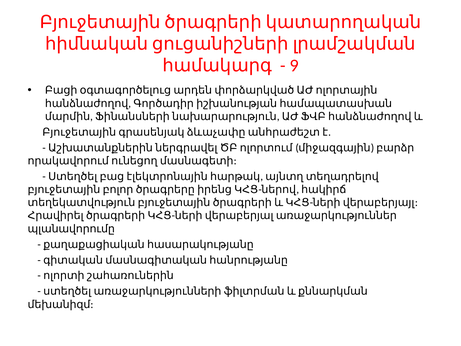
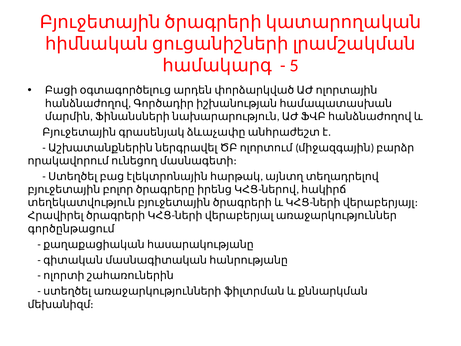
9: 9 -> 5
պլանավորումը: պլանավորումը -> գործընթացում
